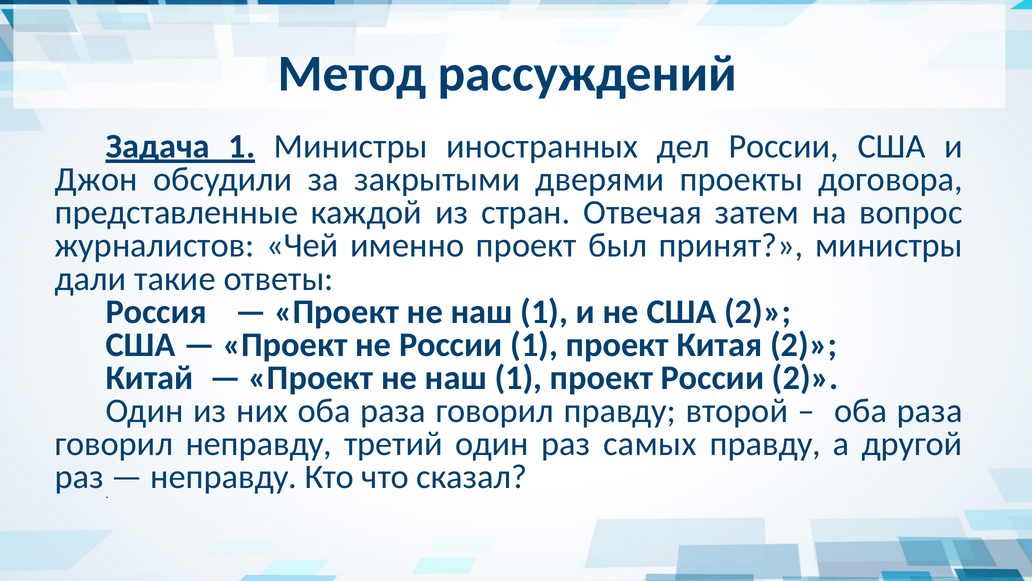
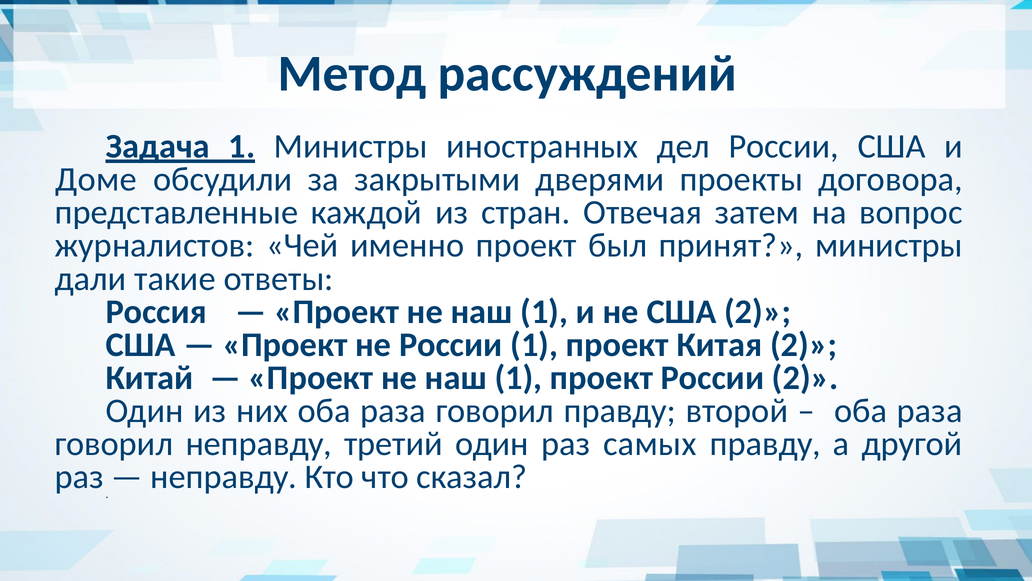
Джон: Джон -> Доме
